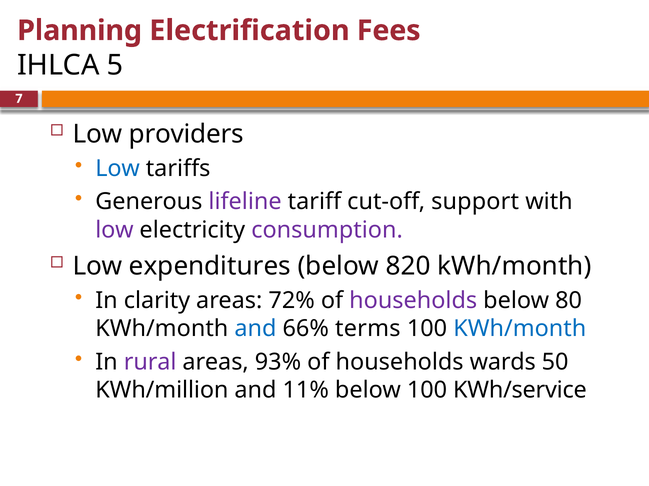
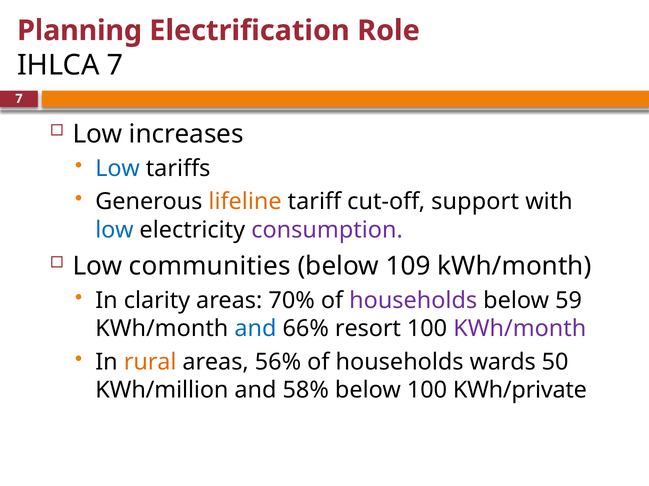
Fees: Fees -> Role
IHLCA 5: 5 -> 7
providers: providers -> increases
lifeline colour: purple -> orange
low at (114, 230) colour: purple -> blue
expenditures: expenditures -> communities
820: 820 -> 109
72%: 72% -> 70%
80: 80 -> 59
terms: terms -> resort
KWh/month at (520, 329) colour: blue -> purple
rural colour: purple -> orange
93%: 93% -> 56%
11%: 11% -> 58%
KWh/service: KWh/service -> KWh/private
